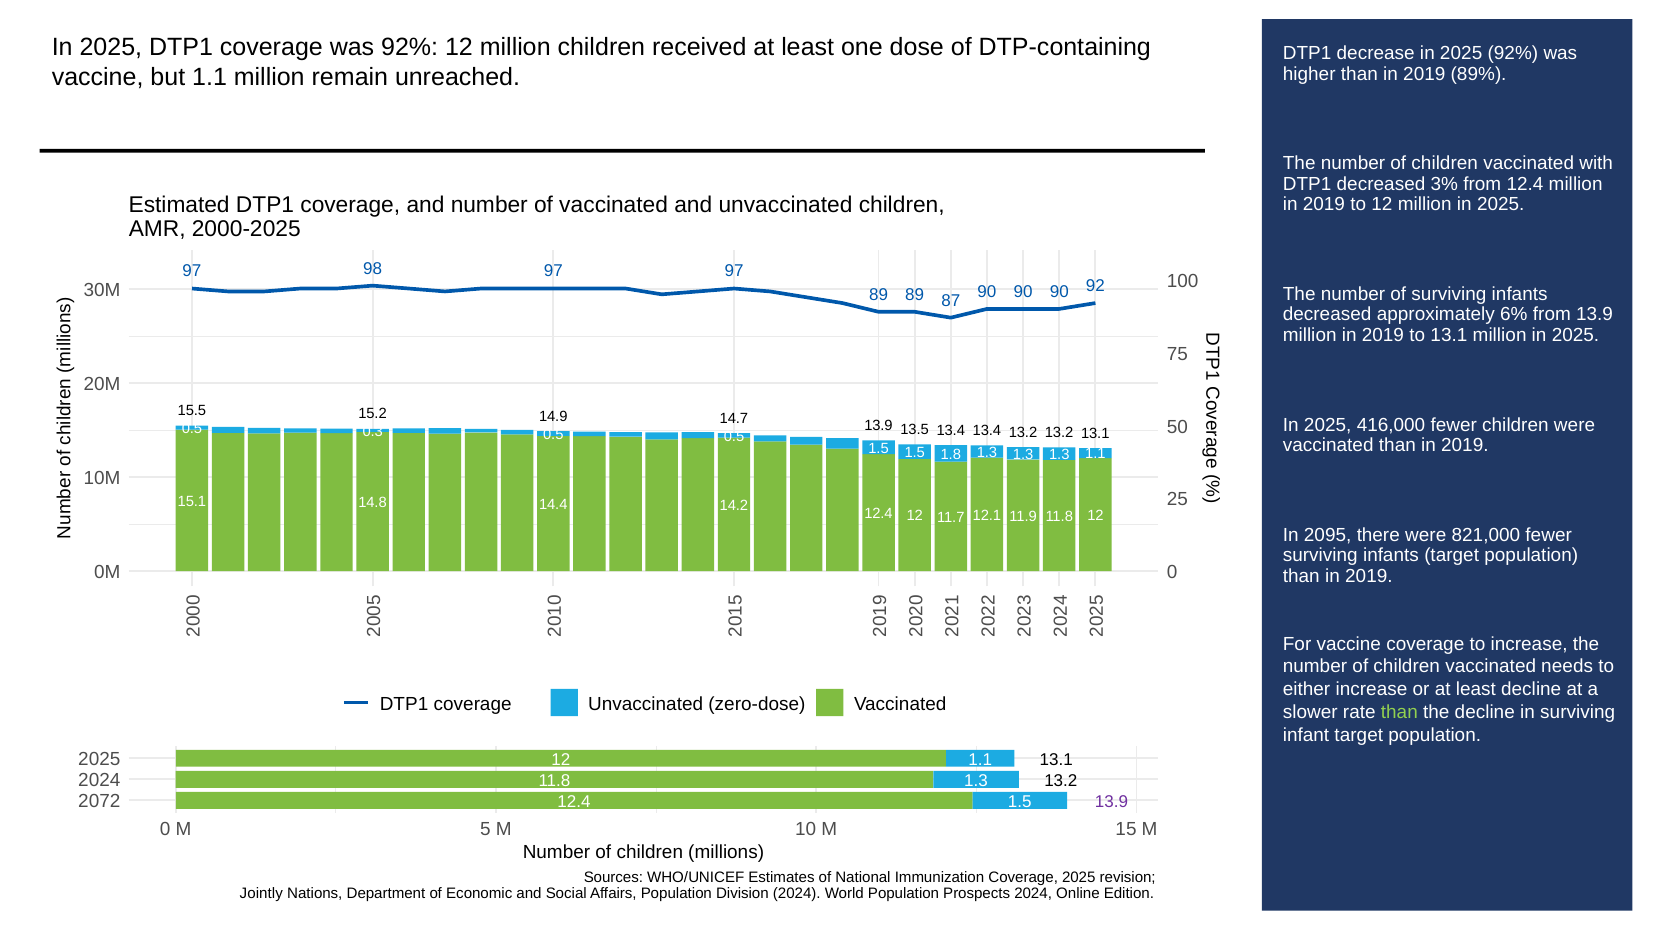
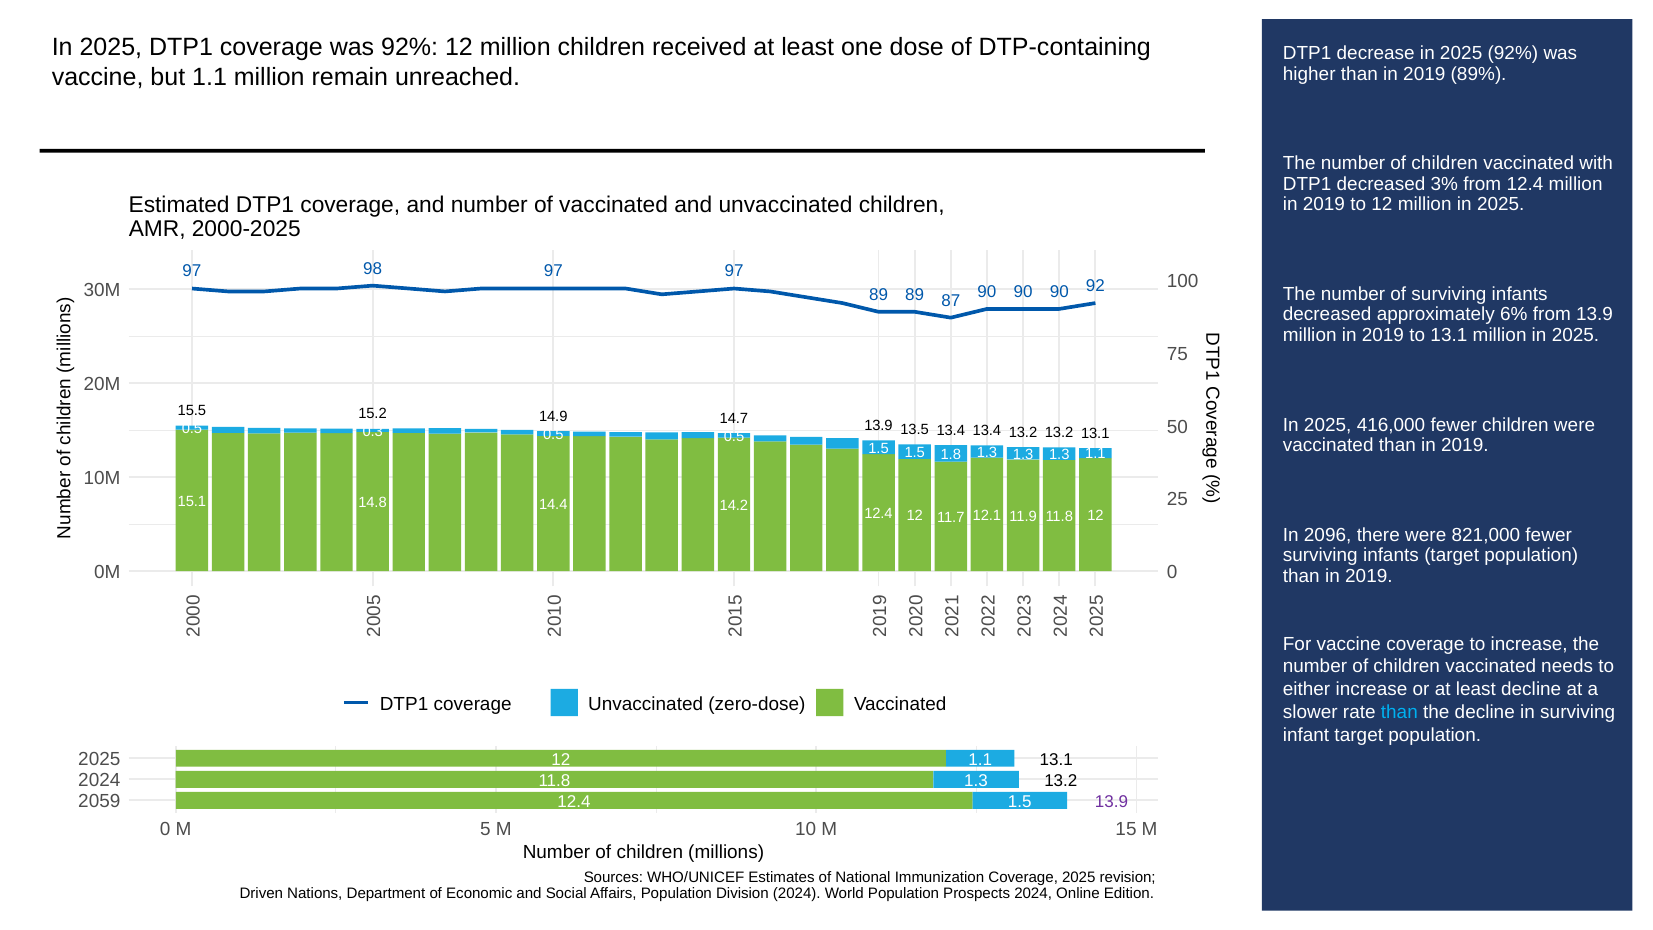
2095: 2095 -> 2096
than at (1399, 712) colour: light green -> light blue
2072: 2072 -> 2059
Jointly: Jointly -> Driven
